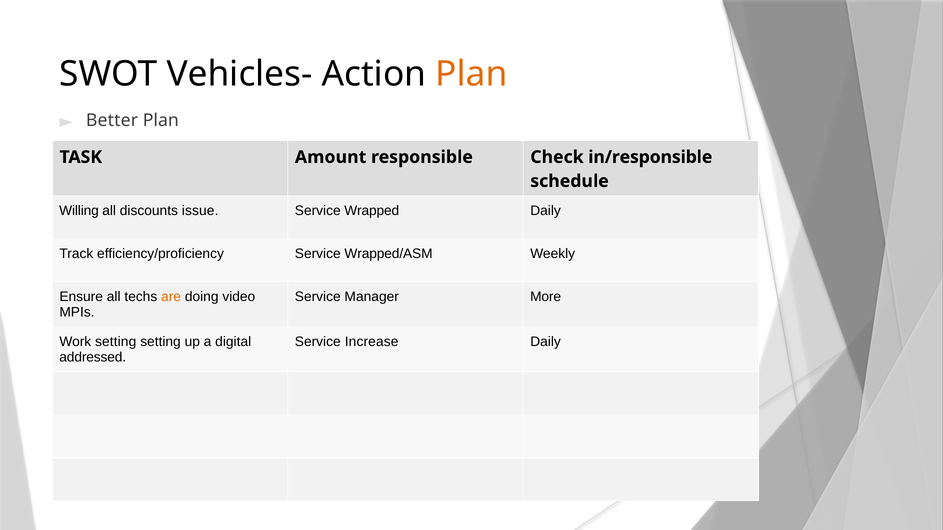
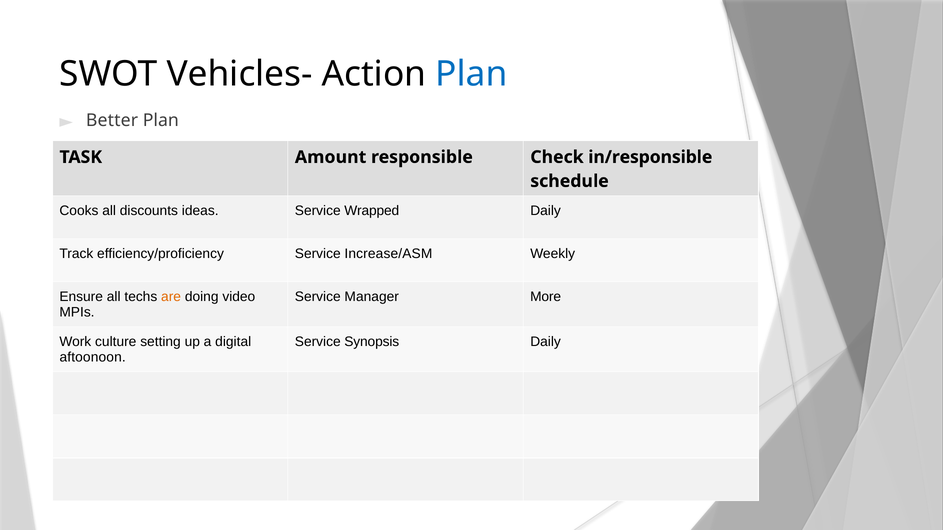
Plan at (472, 74) colour: orange -> blue
Willing: Willing -> Cooks
issue: issue -> ideas
Wrapped/ASM: Wrapped/ASM -> Increase/ASM
Work setting: setting -> culture
Increase: Increase -> Synopsis
addressed: addressed -> aftoonoon
